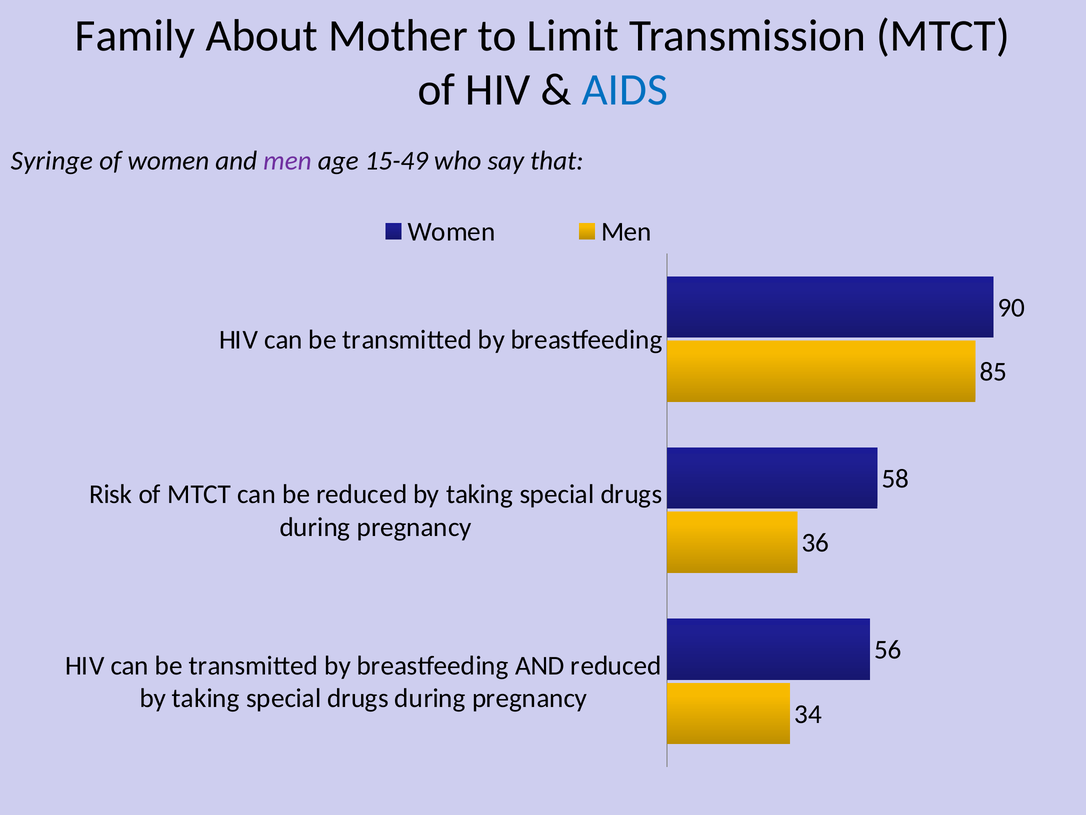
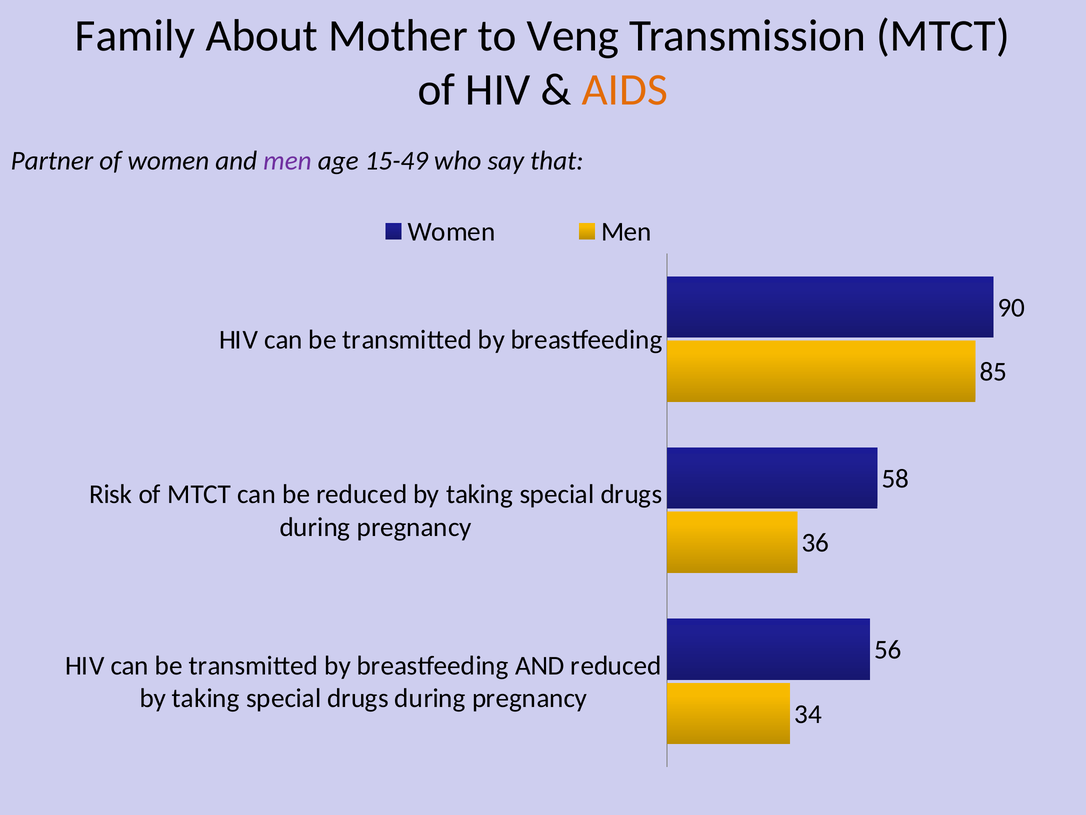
Limit: Limit -> Veng
AIDS colour: blue -> orange
Syringe: Syringe -> Partner
